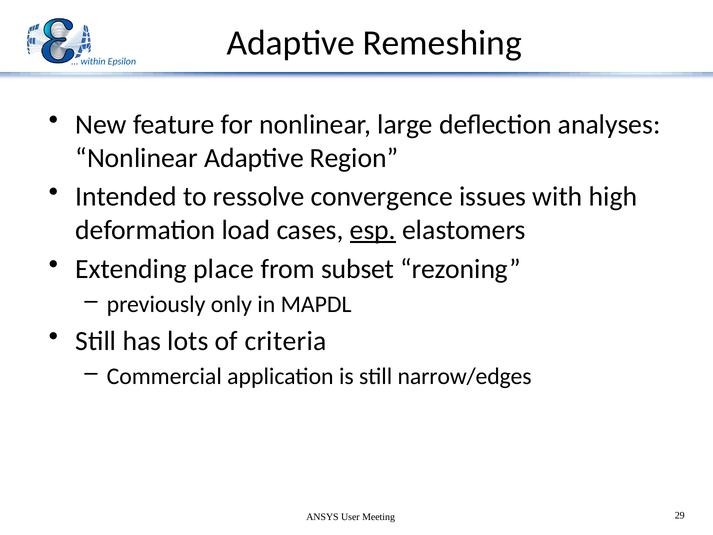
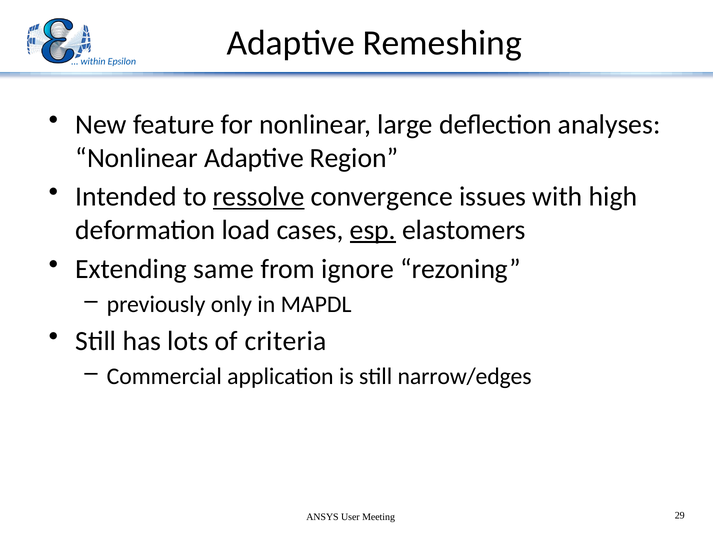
ressolve underline: none -> present
place: place -> same
subset: subset -> ignore
